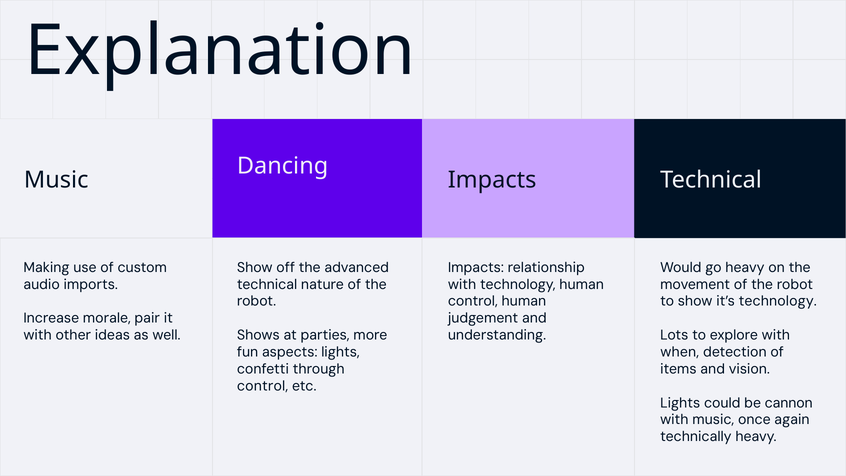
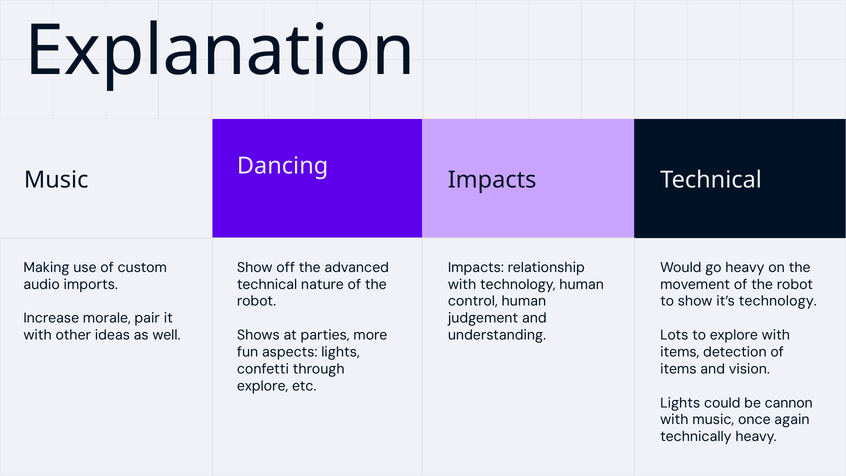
when at (680, 352): when -> items
control at (263, 386): control -> explore
